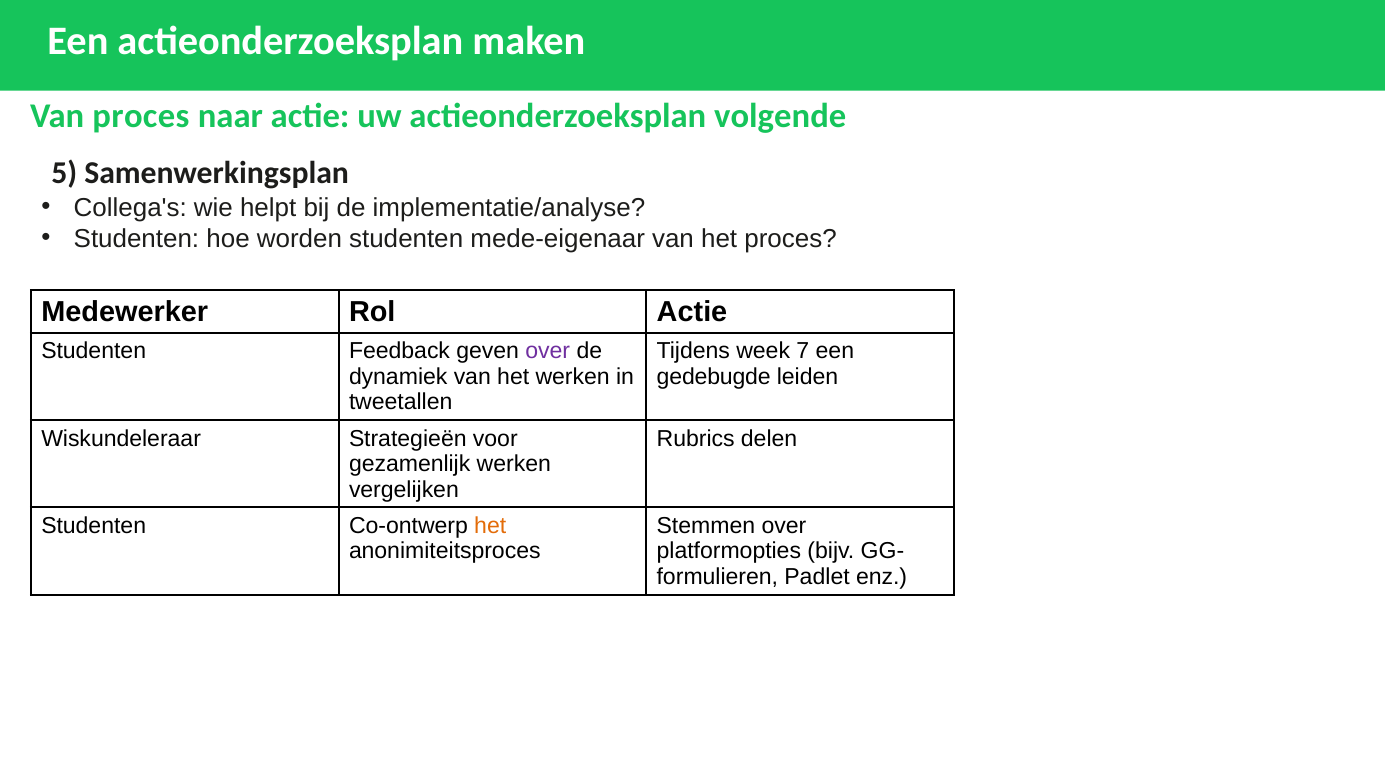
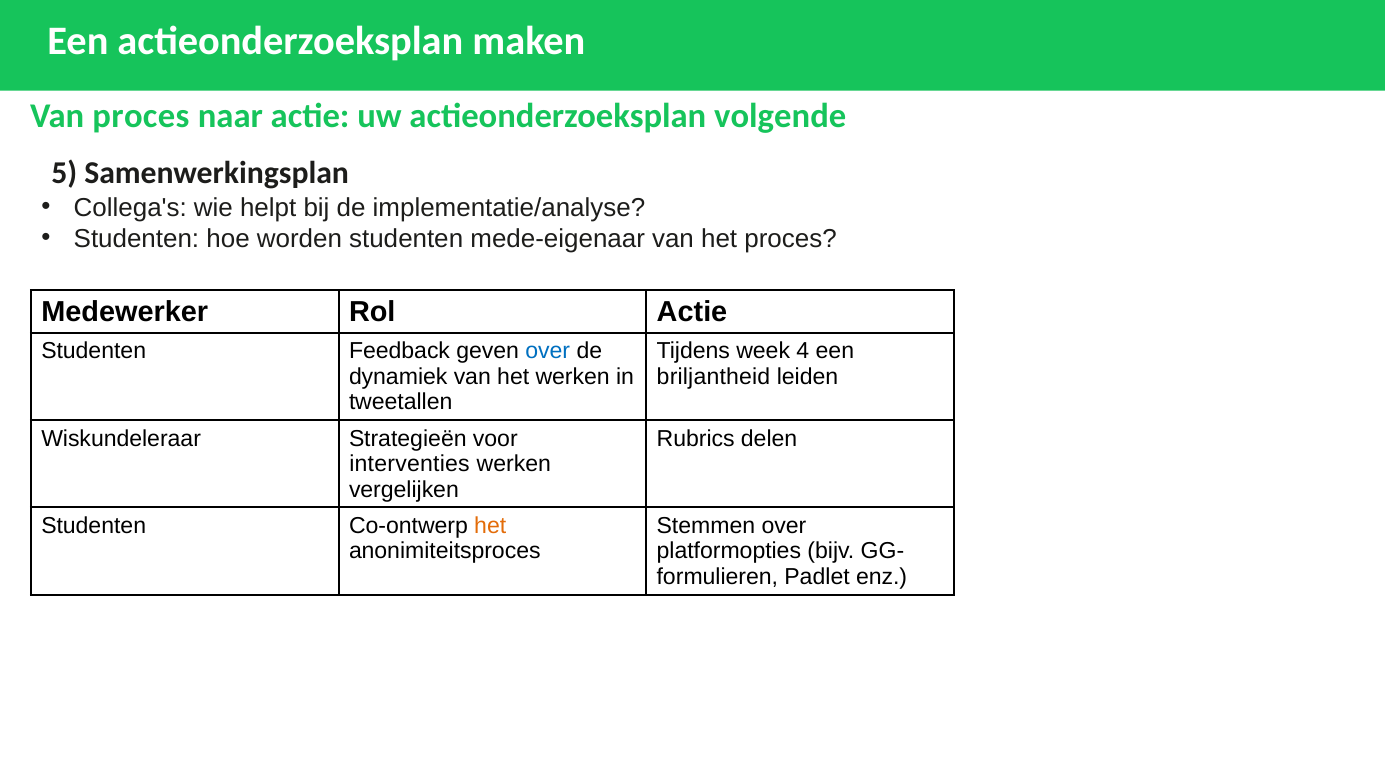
over at (548, 351) colour: purple -> blue
7: 7 -> 4
gedebugde: gedebugde -> briljantheid
gezamenlijk: gezamenlijk -> interventies
